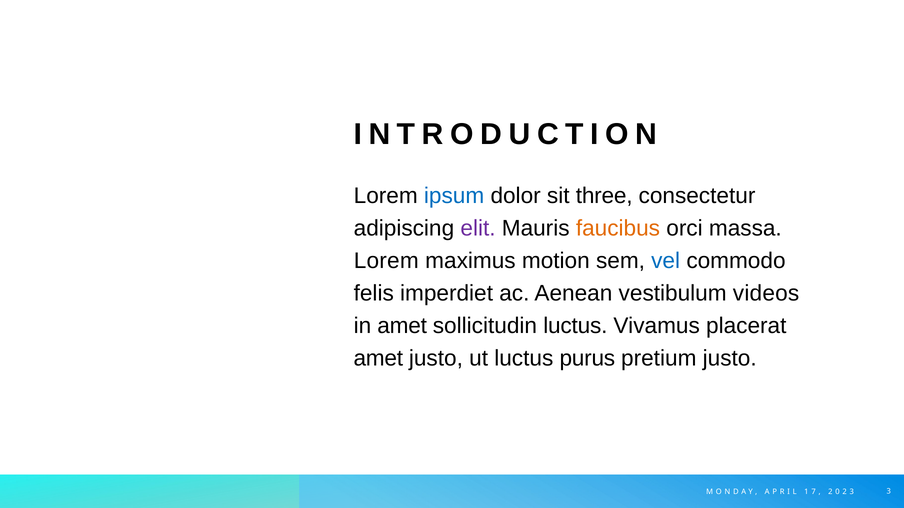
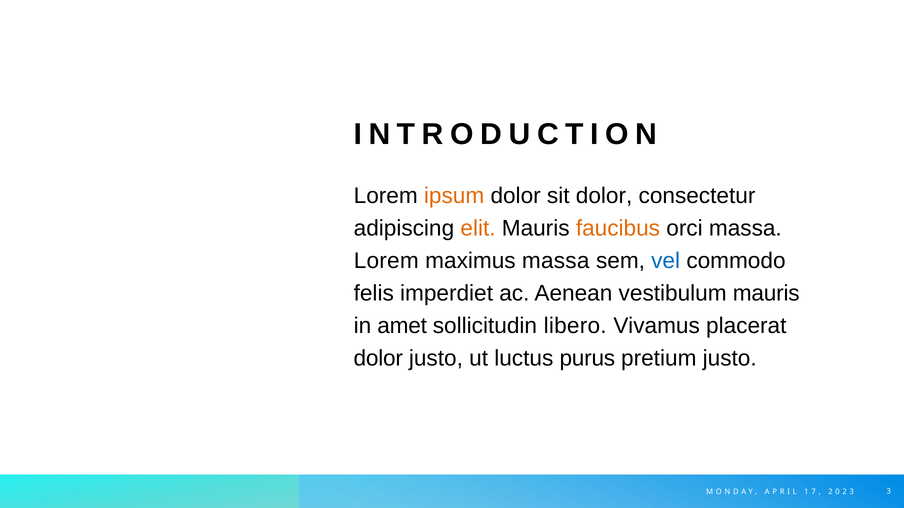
ipsum colour: blue -> orange
sit three: three -> dolor
elit colour: purple -> orange
maximus motion: motion -> massa
vestibulum videos: videos -> mauris
sollicitudin luctus: luctus -> libero
amet at (378, 359): amet -> dolor
